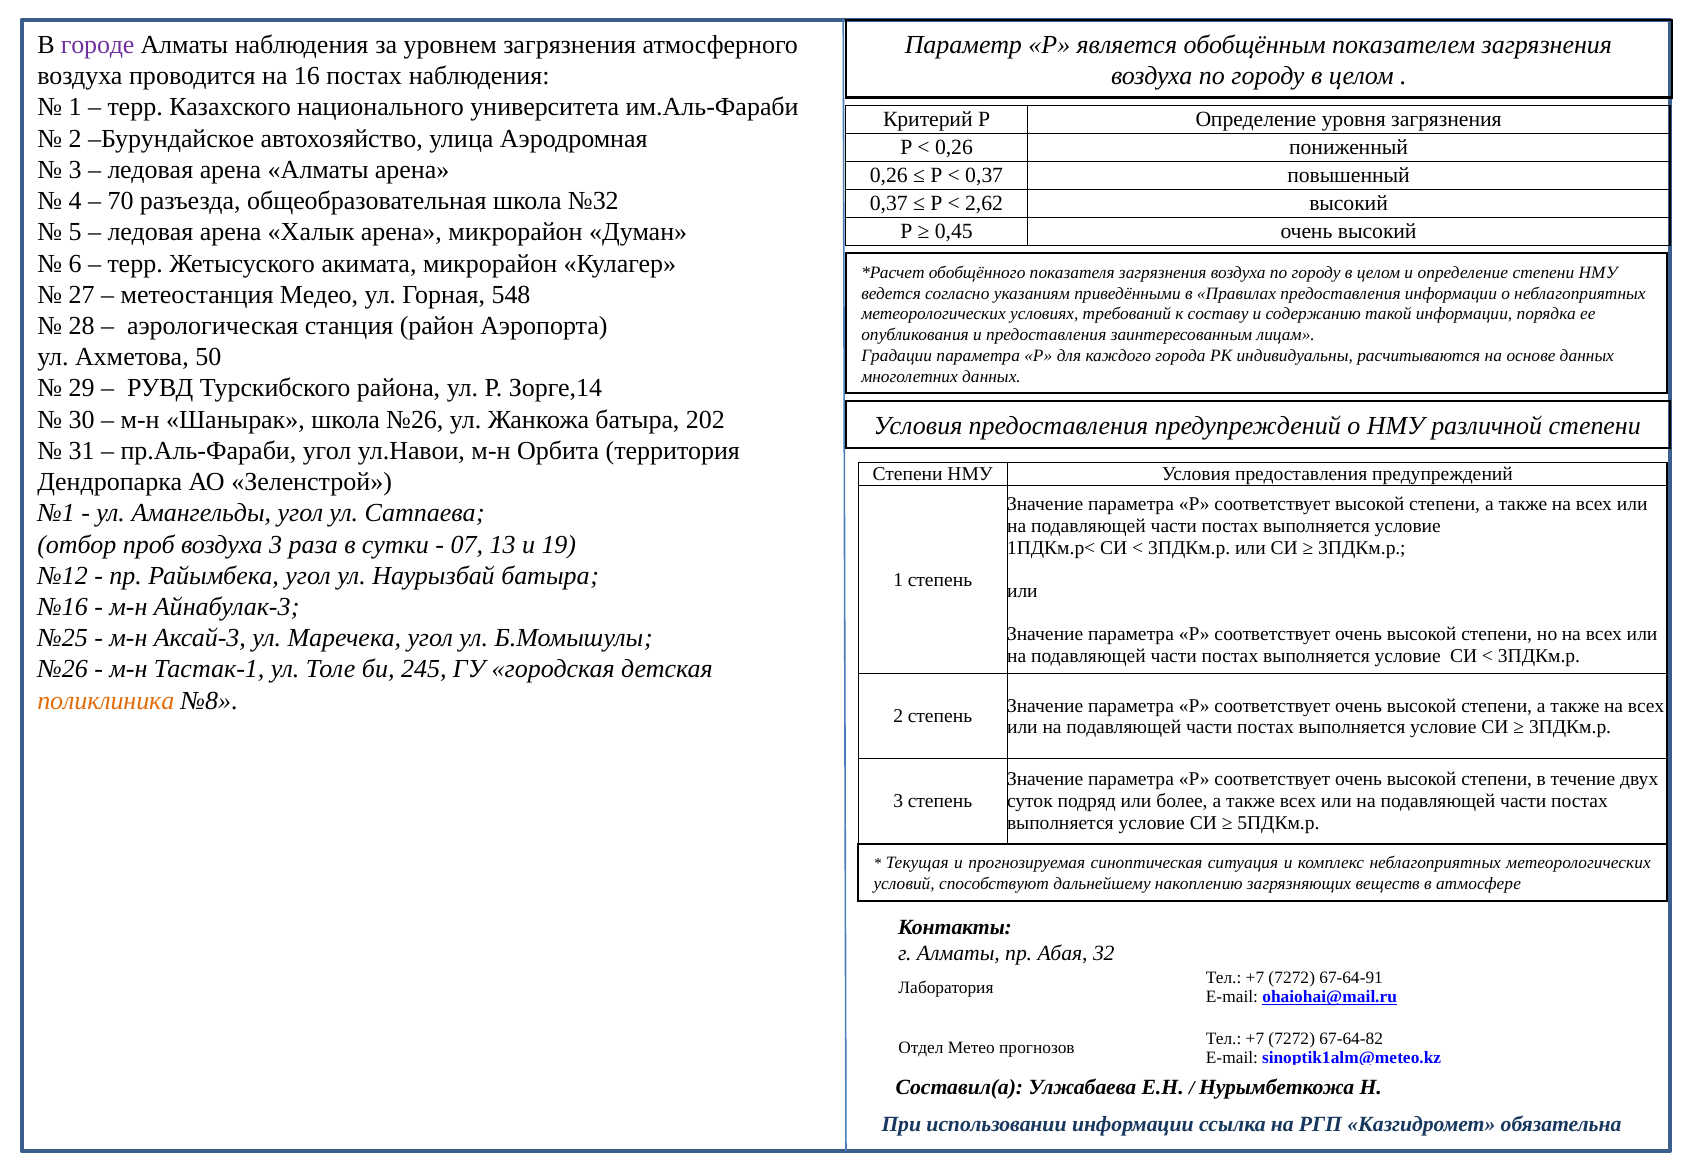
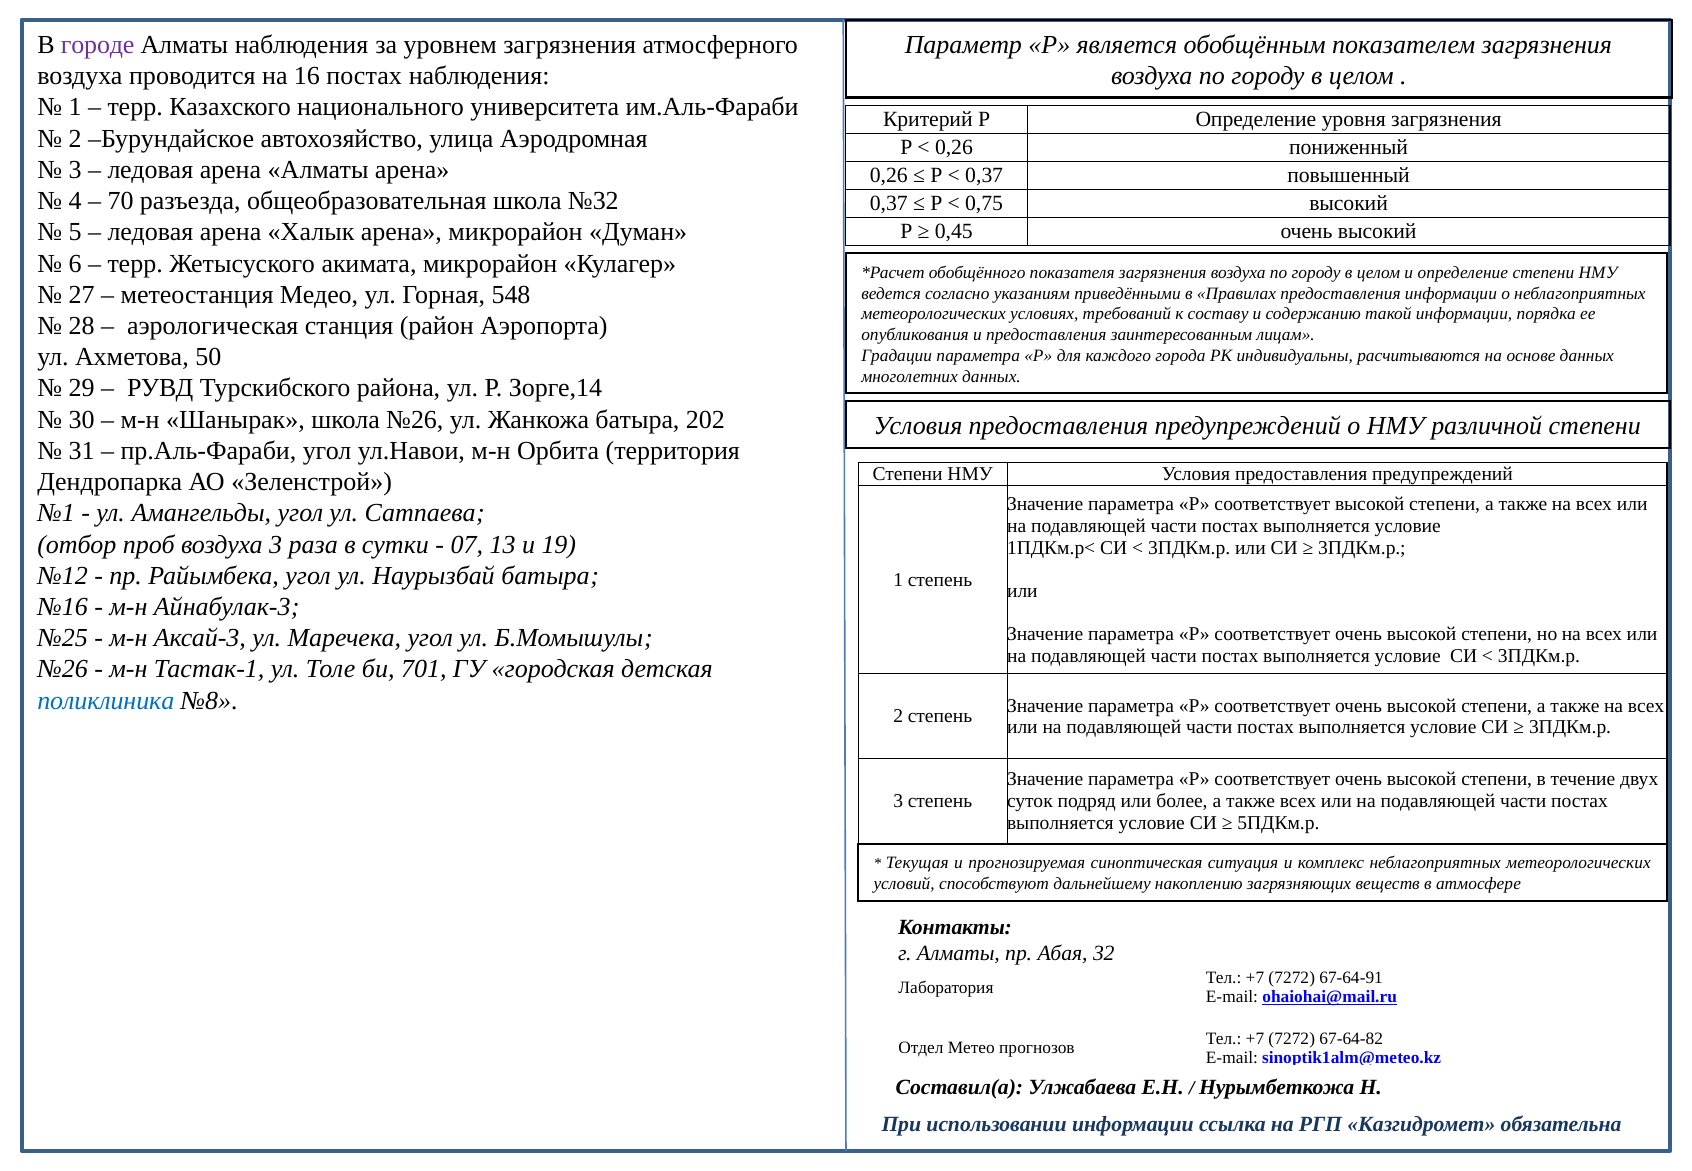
2,62: 2,62 -> 0,75
245: 245 -> 701
поликлиника colour: orange -> blue
